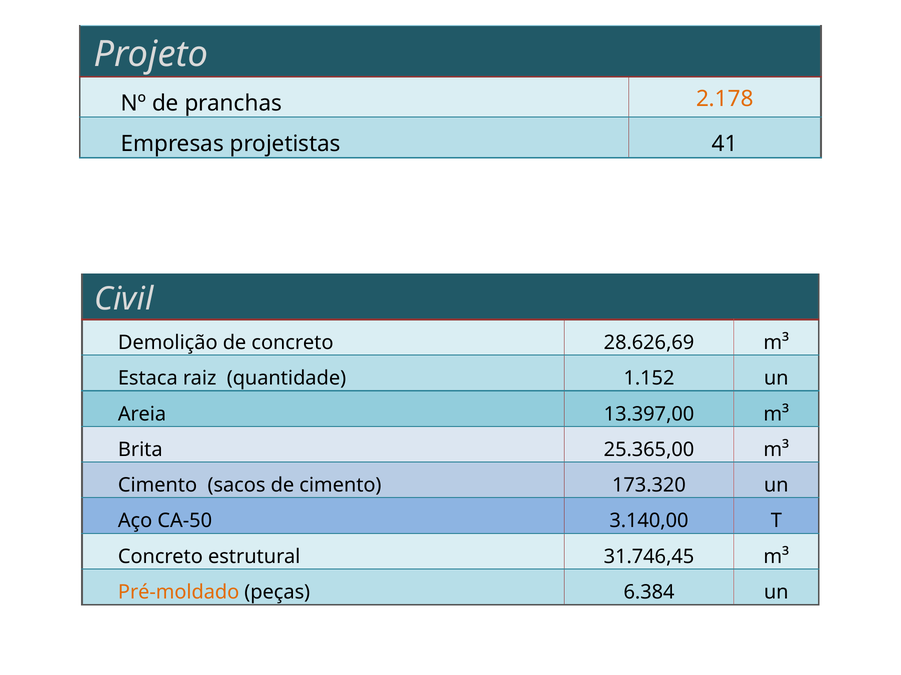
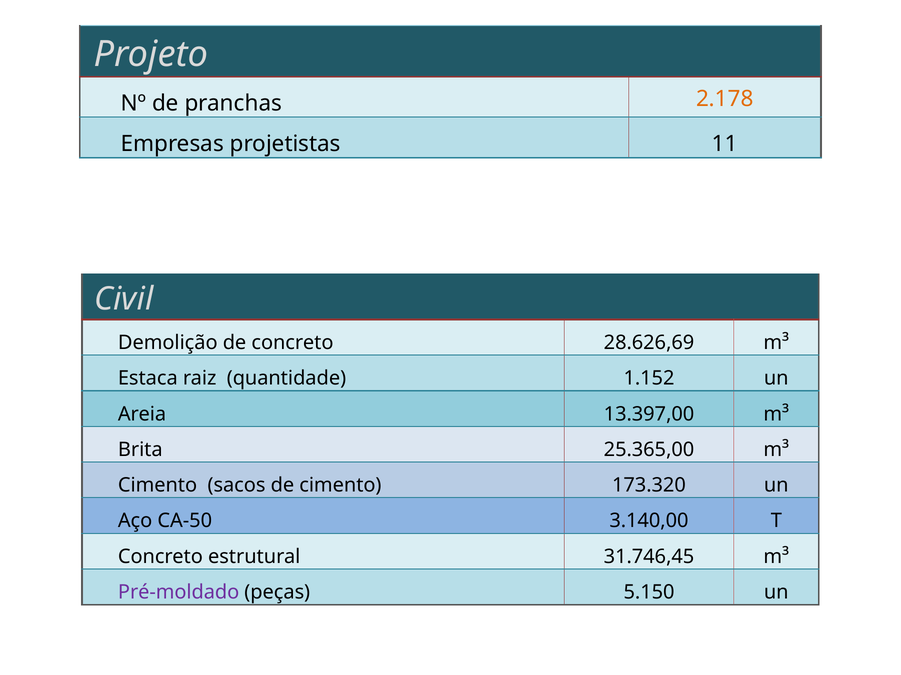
41: 41 -> 11
Pré-moldado colour: orange -> purple
6.384: 6.384 -> 5.150
